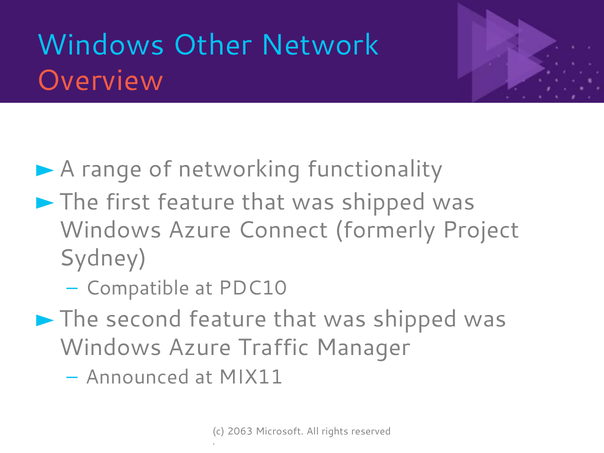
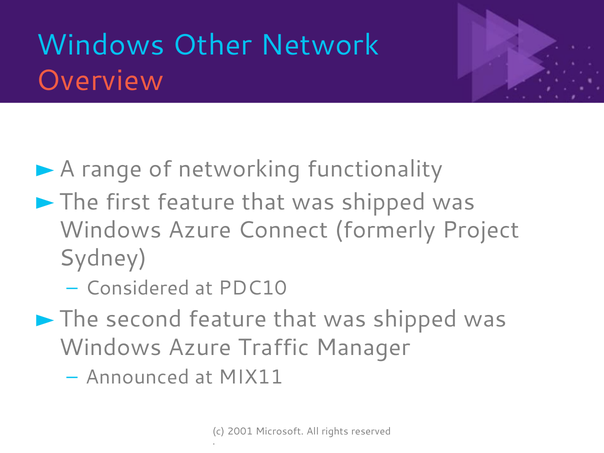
Compatible: Compatible -> Considered
2063: 2063 -> 2001
